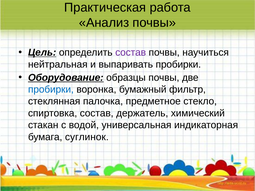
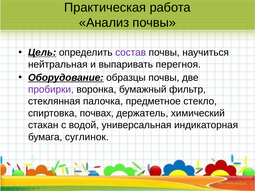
выпаривать пробирки: пробирки -> перегноя
пробирки at (51, 90) colour: blue -> purple
спиртовка состав: состав -> почвах
